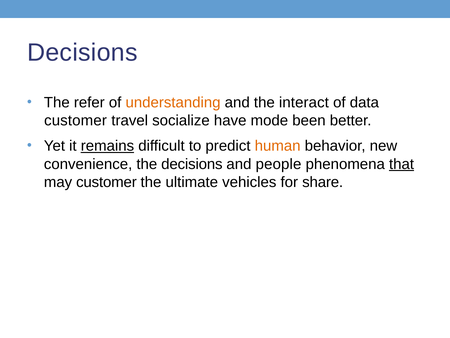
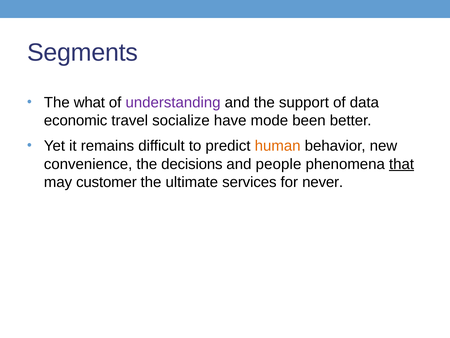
Decisions at (82, 52): Decisions -> Segments
refer: refer -> what
understanding colour: orange -> purple
interact: interact -> support
customer at (75, 120): customer -> economic
remains underline: present -> none
vehicles: vehicles -> services
share: share -> never
